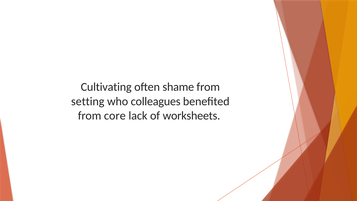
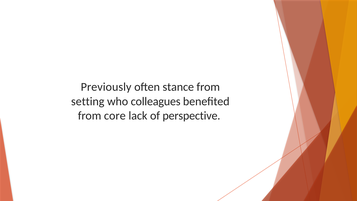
Cultivating: Cultivating -> Previously
shame: shame -> stance
worksheets: worksheets -> perspective
